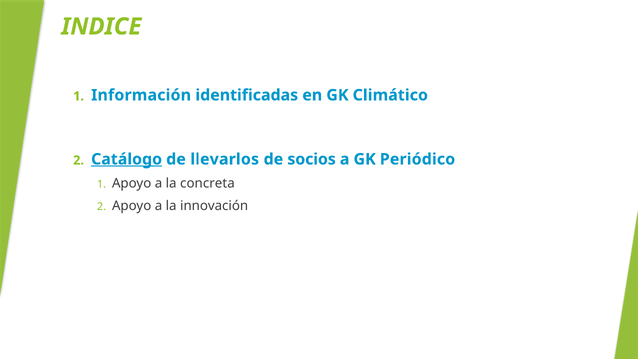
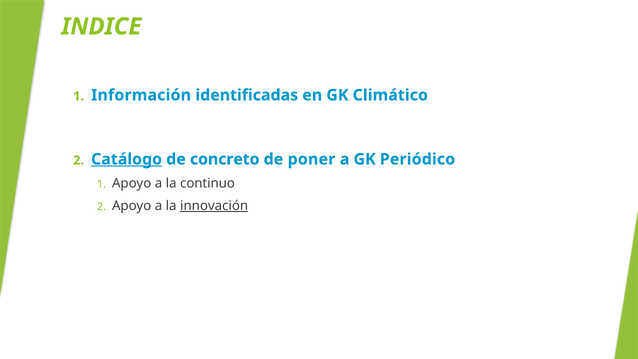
llevarlos: llevarlos -> concreto
socios: socios -> poner
concreta: concreta -> continuo
innovación underline: none -> present
